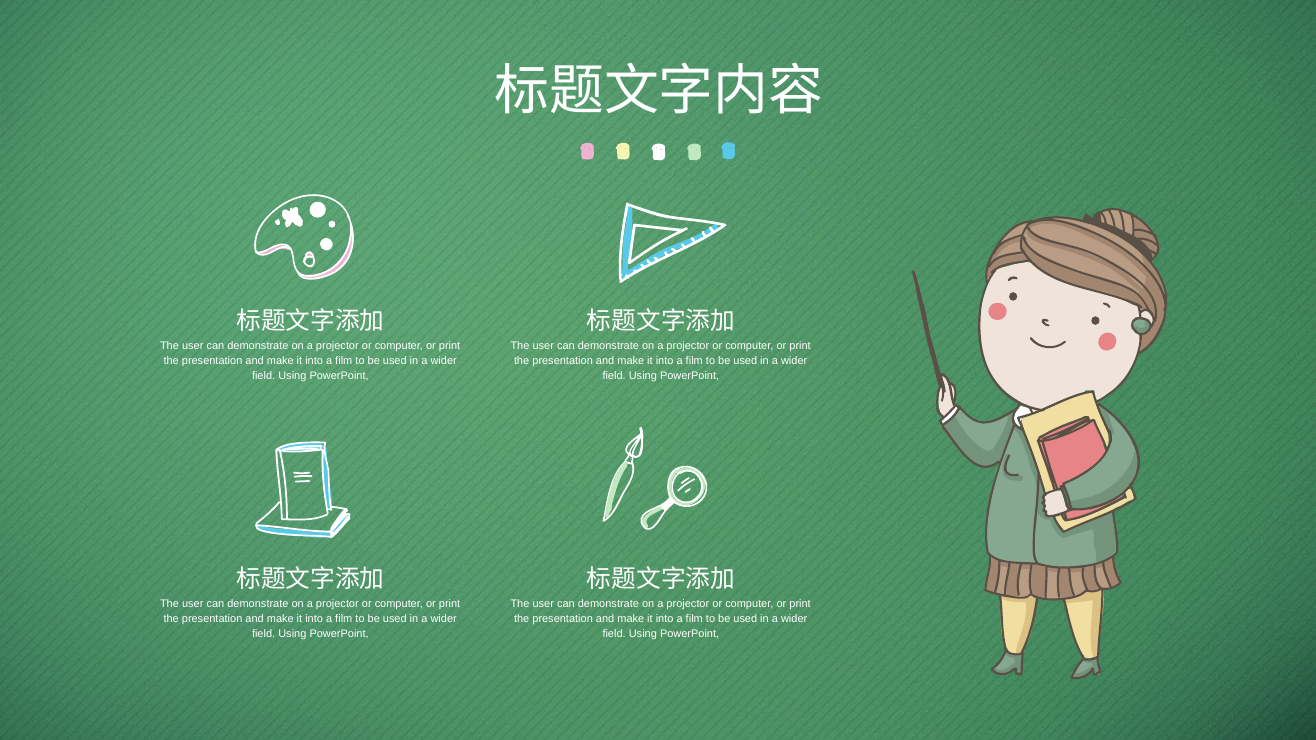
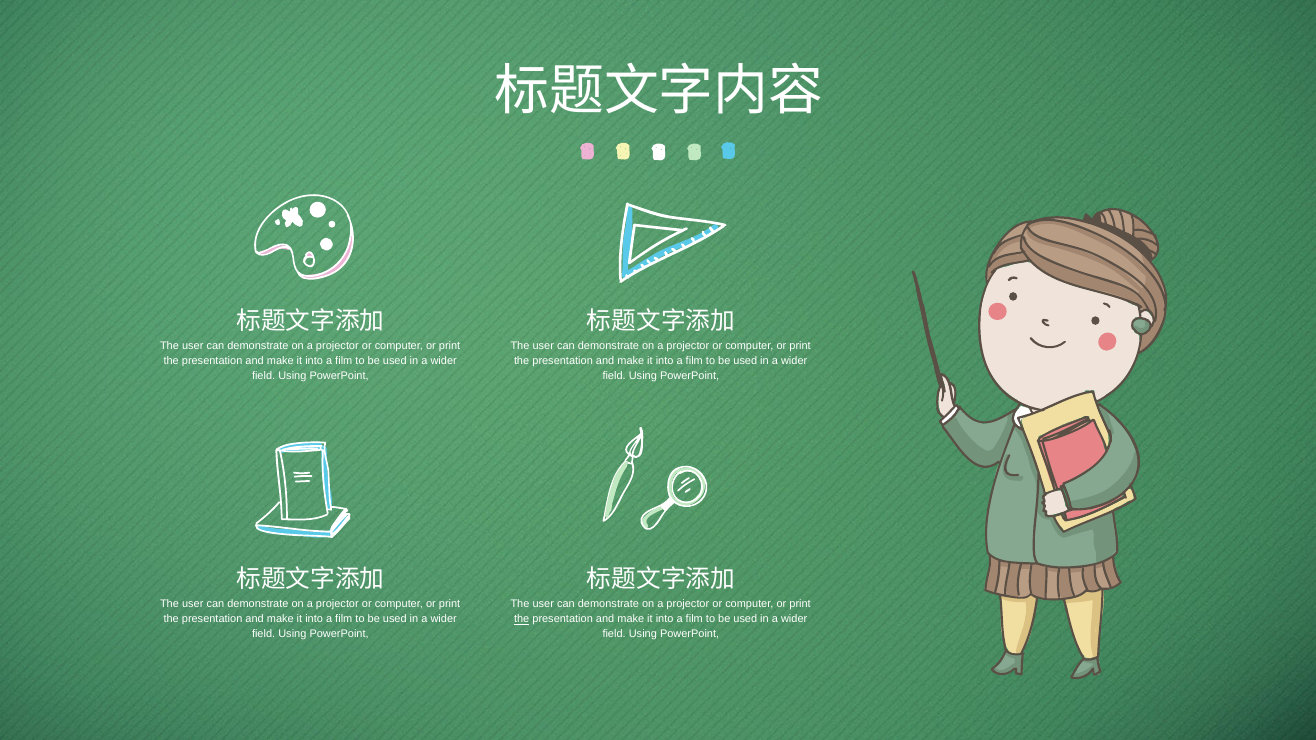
the at (522, 619) underline: none -> present
